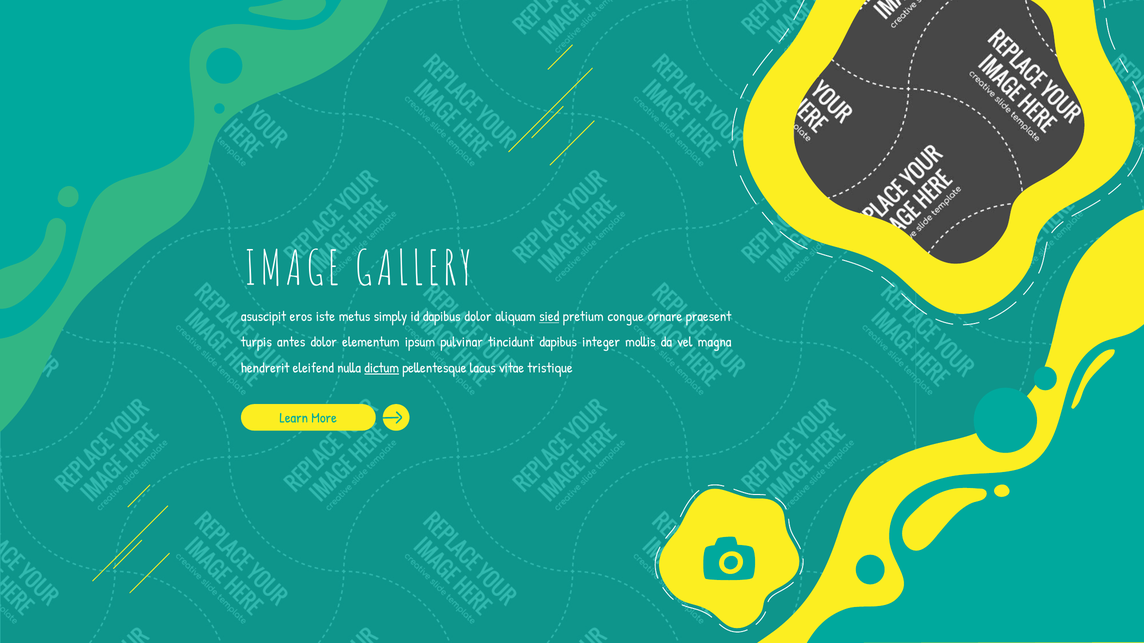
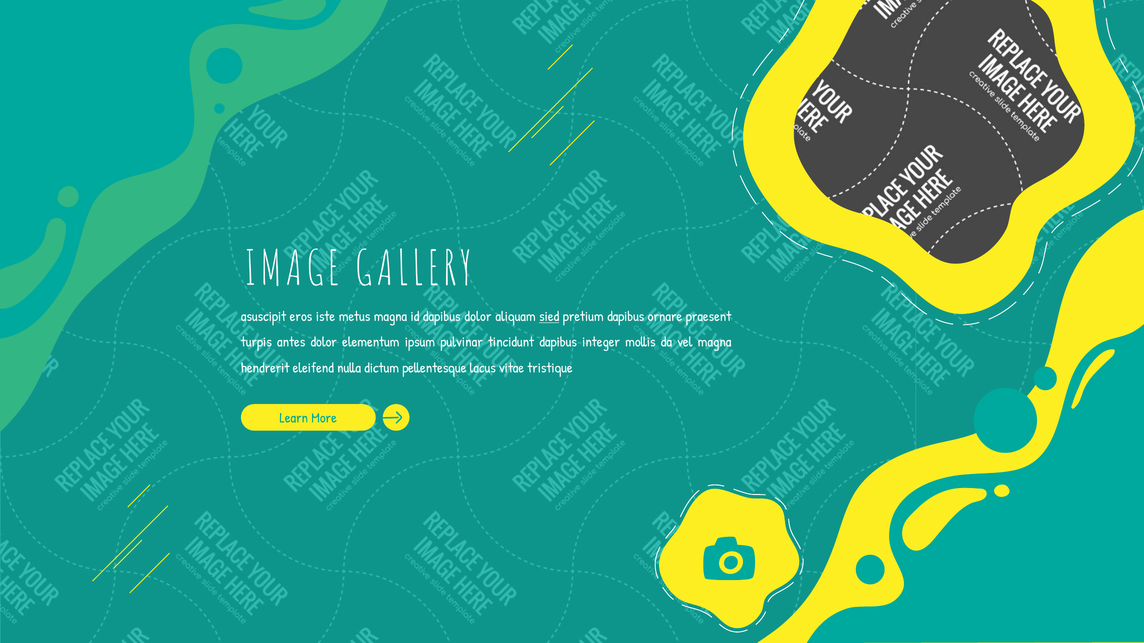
metus simply: simply -> magna
pretium congue: congue -> dapibus
dictum underline: present -> none
